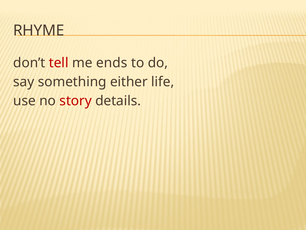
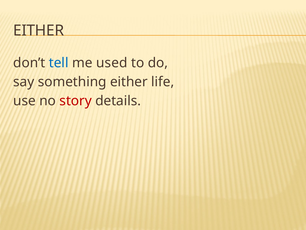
RHYME at (39, 30): RHYME -> EITHER
tell colour: red -> blue
ends: ends -> used
